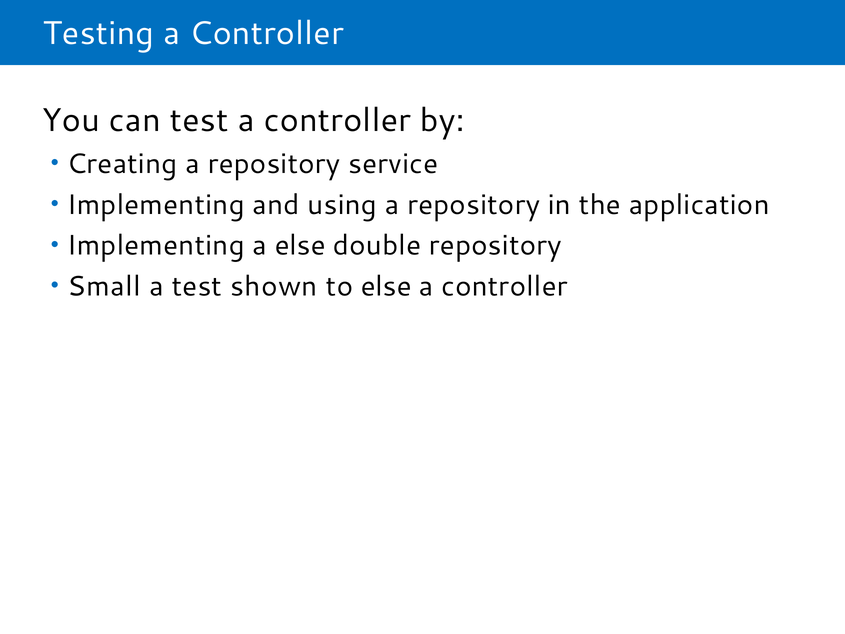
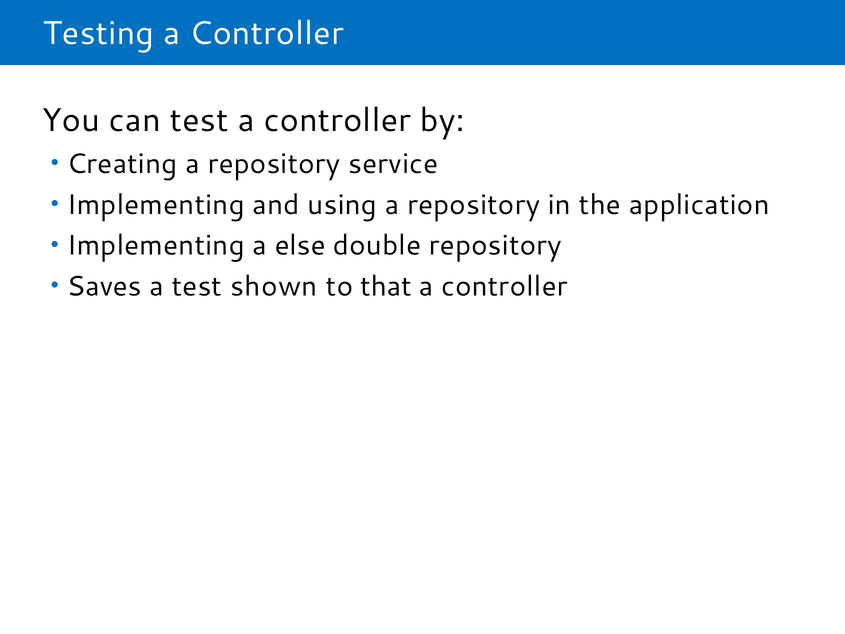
Small: Small -> Saves
to else: else -> that
